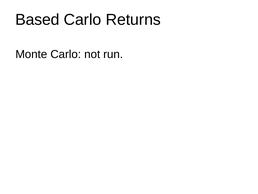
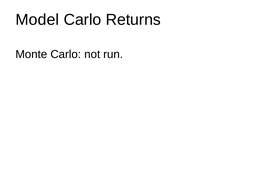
Based: Based -> Model
